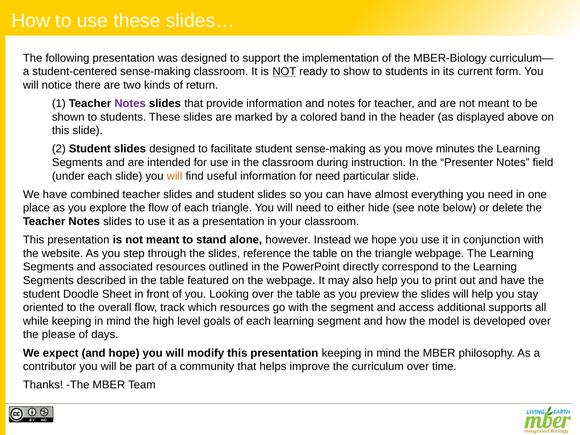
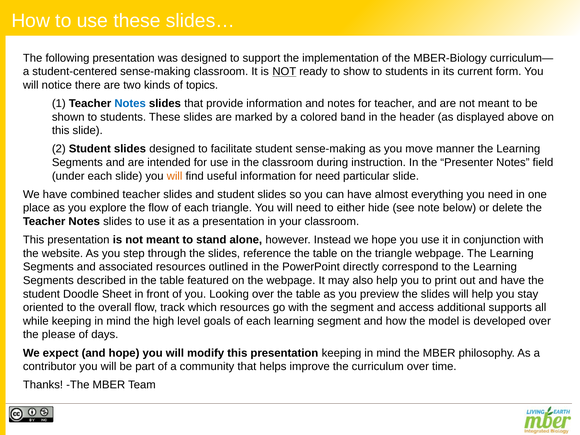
return: return -> topics
Notes at (130, 103) colour: purple -> blue
minutes: minutes -> manner
